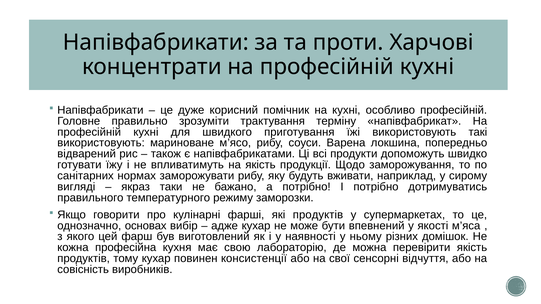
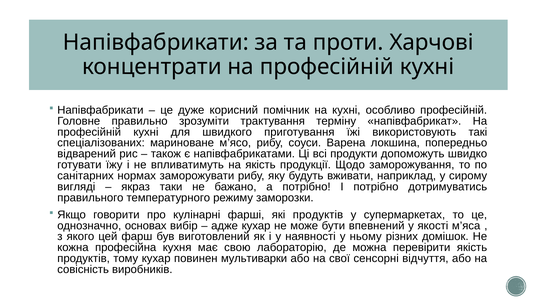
використовують at (101, 143): використовують -> спеціалізованих
консистенції: консистенції -> мультиварки
